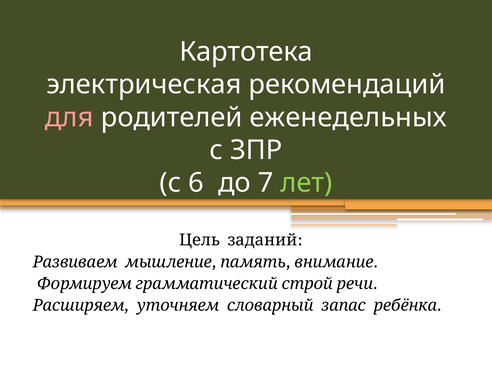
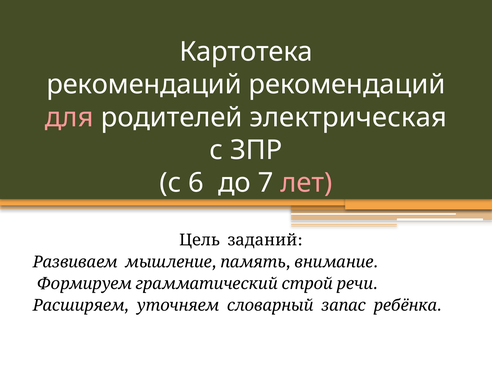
электрическая at (144, 85): электрическая -> рекомендаций
еженедельных: еженедельных -> электрическая
лет colour: light green -> pink
